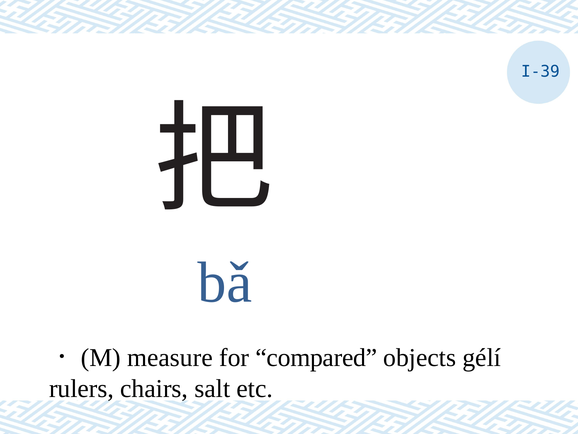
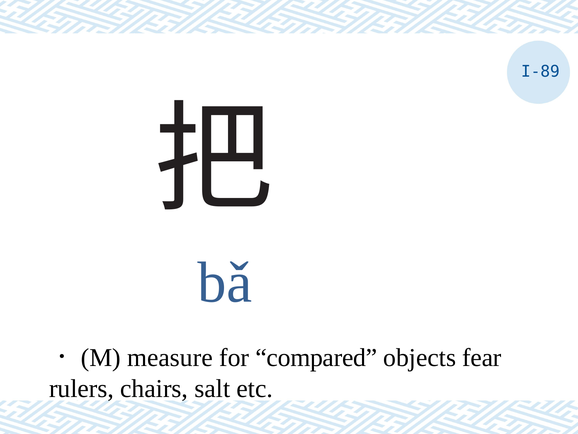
I-39: I-39 -> I-89
gélí: gélí -> fear
